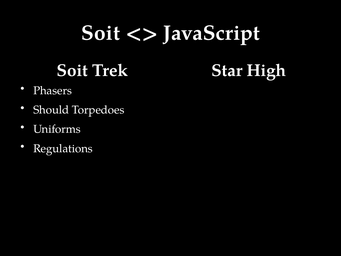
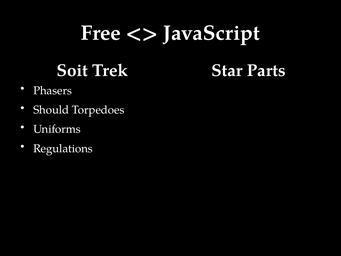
Soit at (101, 33): Soit -> Free
High: High -> Parts
